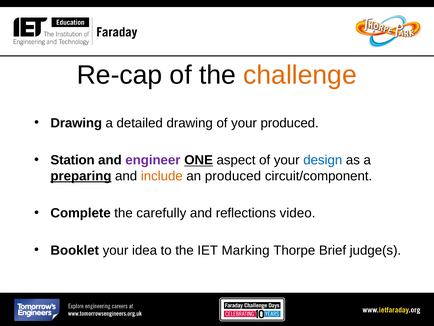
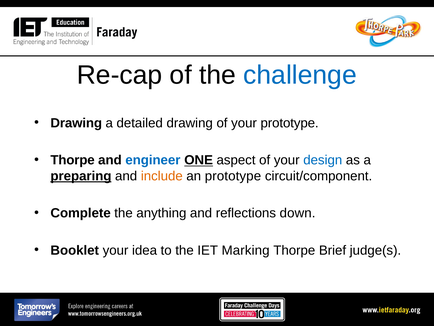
challenge colour: orange -> blue
your produced: produced -> prototype
Station at (73, 160): Station -> Thorpe
engineer colour: purple -> blue
an produced: produced -> prototype
carefully: carefully -> anything
video: video -> down
